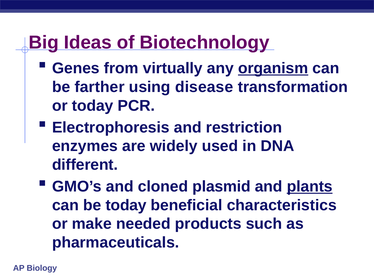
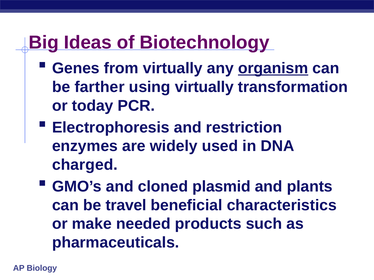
using disease: disease -> virtually
different: different -> charged
plants underline: present -> none
be today: today -> travel
